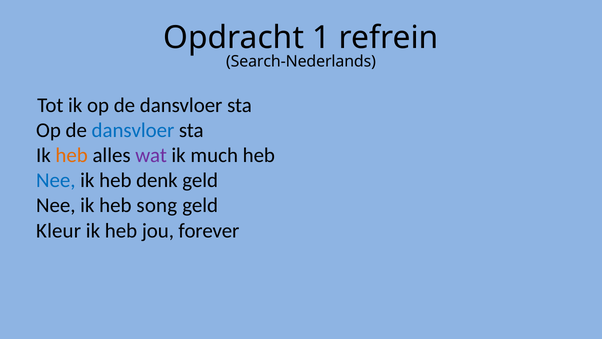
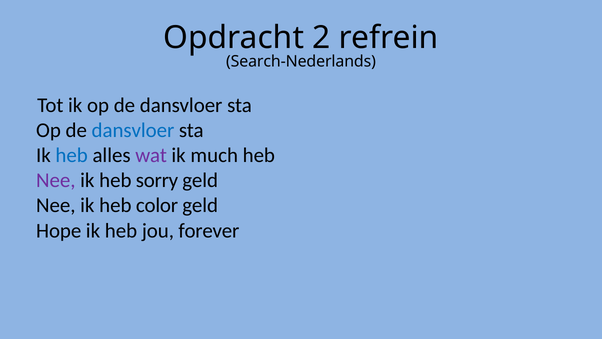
1: 1 -> 2
heb at (72, 155) colour: orange -> blue
Nee at (56, 180) colour: blue -> purple
denk: denk -> sorry
song: song -> color
Kleur: Kleur -> Hope
